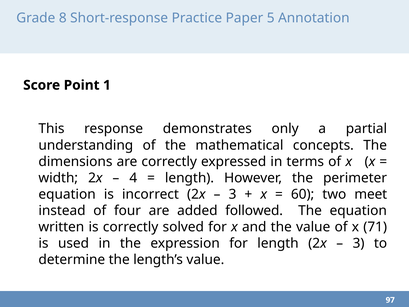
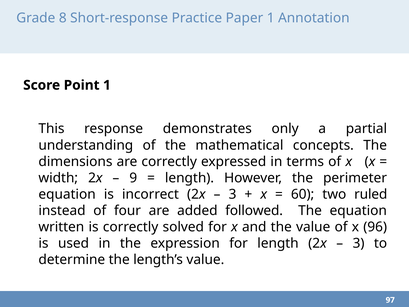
Paper 5: 5 -> 1
4: 4 -> 9
meet: meet -> ruled
71: 71 -> 96
